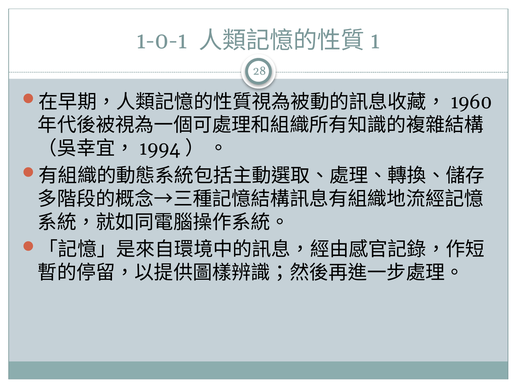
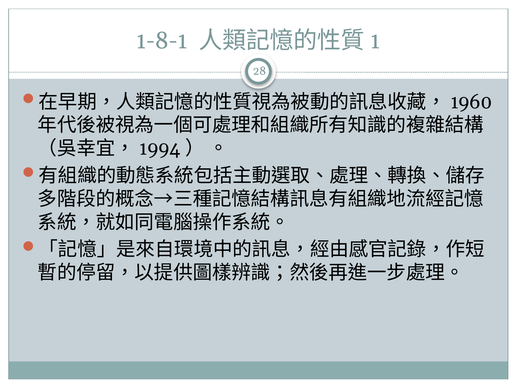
1-0-1: 1-0-1 -> 1-8-1
